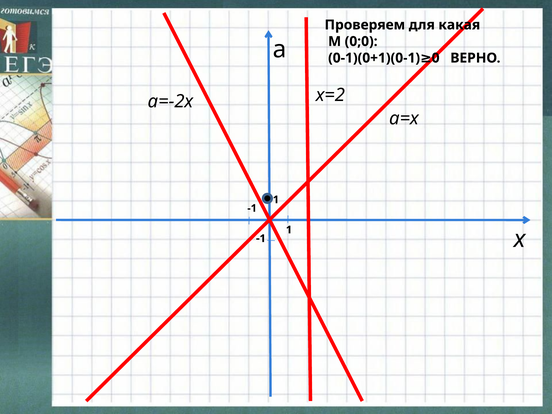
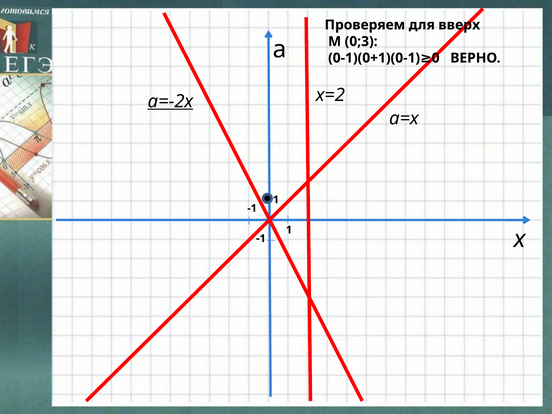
какая: какая -> вверх
0;0: 0;0 -> 0;3
а=-2х underline: none -> present
